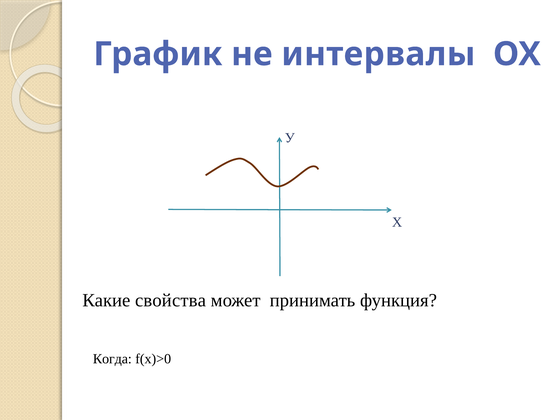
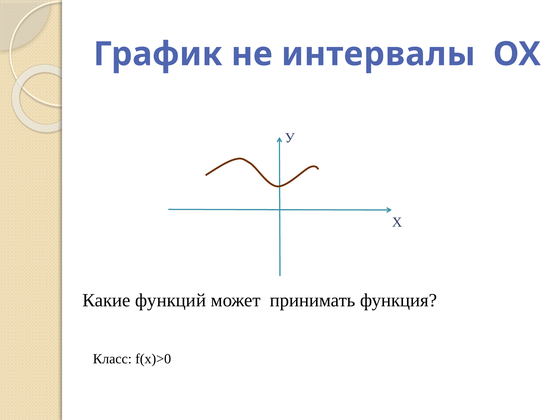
свойства: свойства -> функций
Когда: Когда -> Класс
